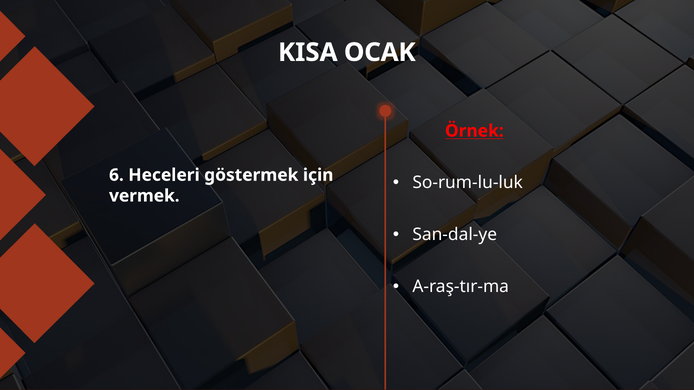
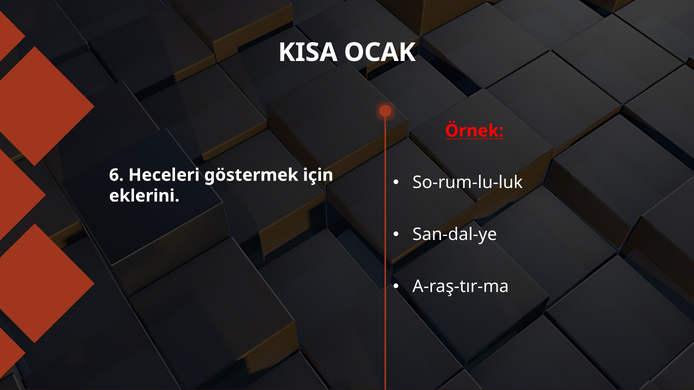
vermek: vermek -> eklerini
